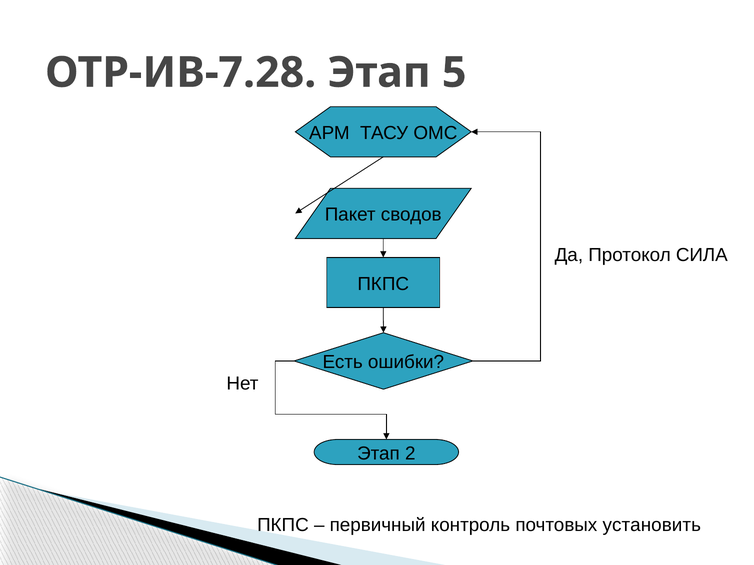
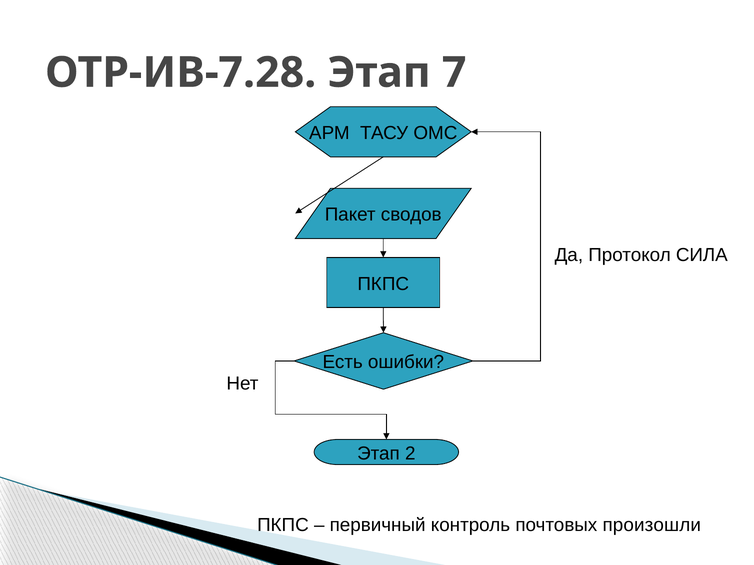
5: 5 -> 7
установить: установить -> произошли
